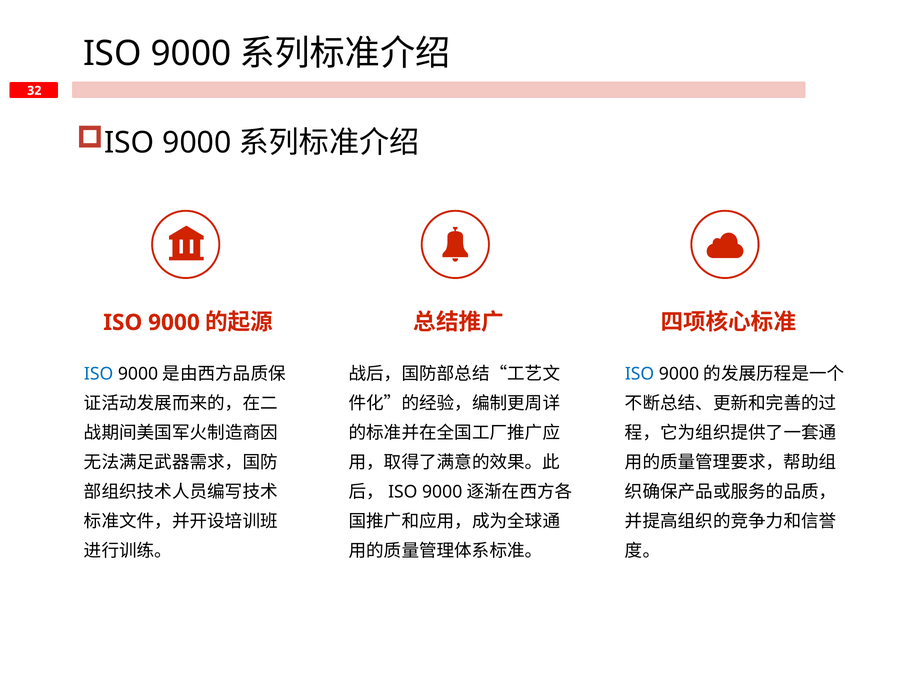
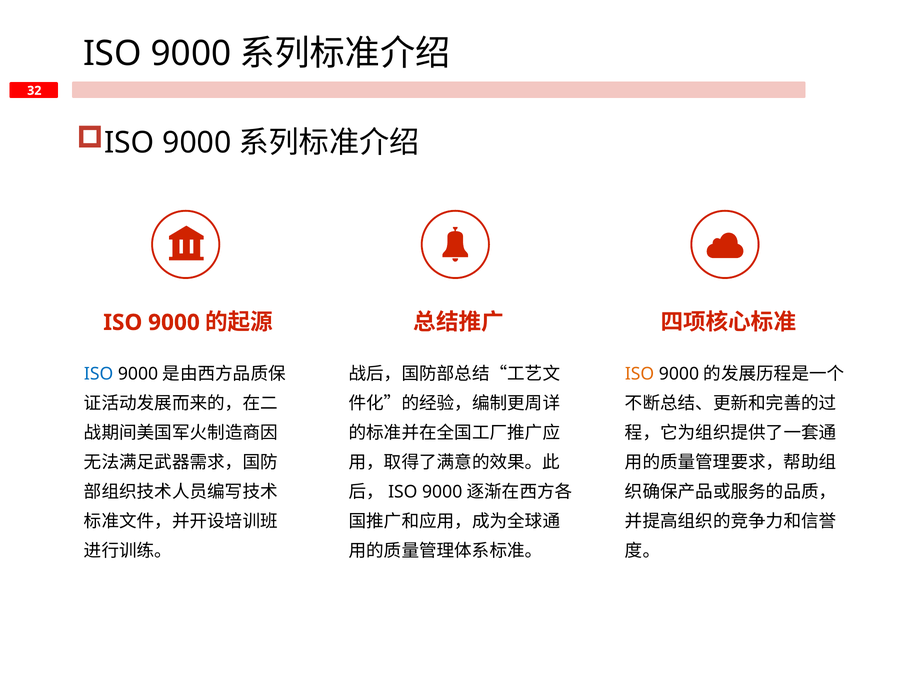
ISO at (640, 374) colour: blue -> orange
